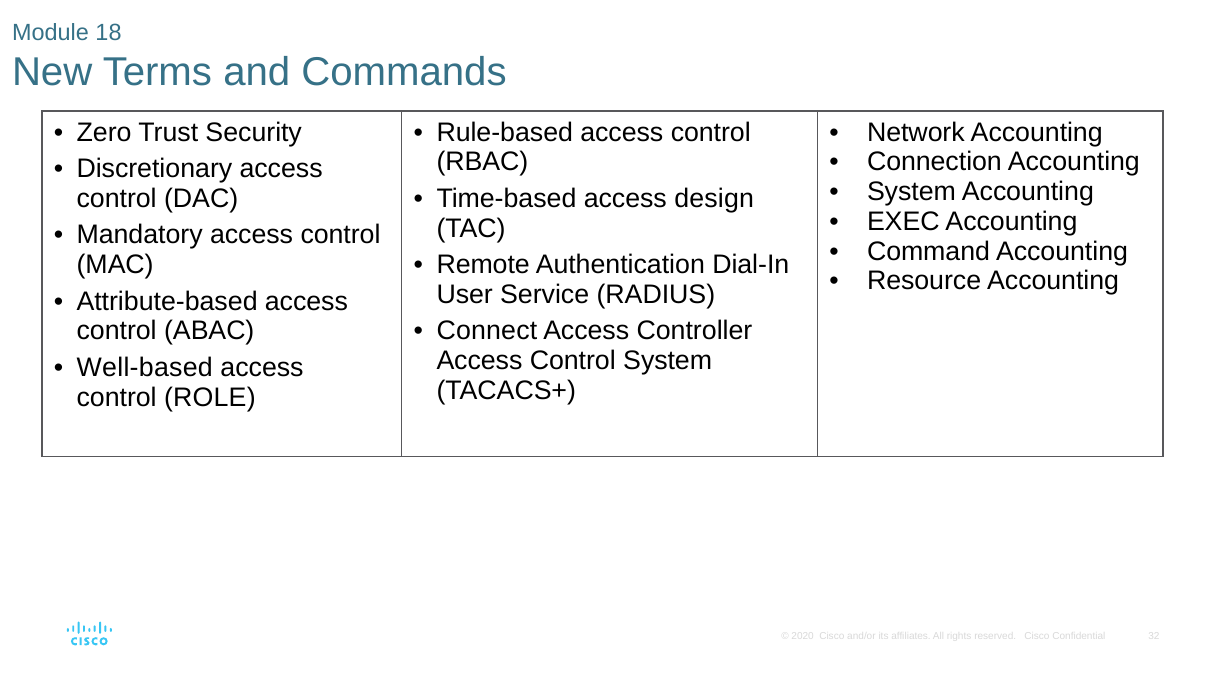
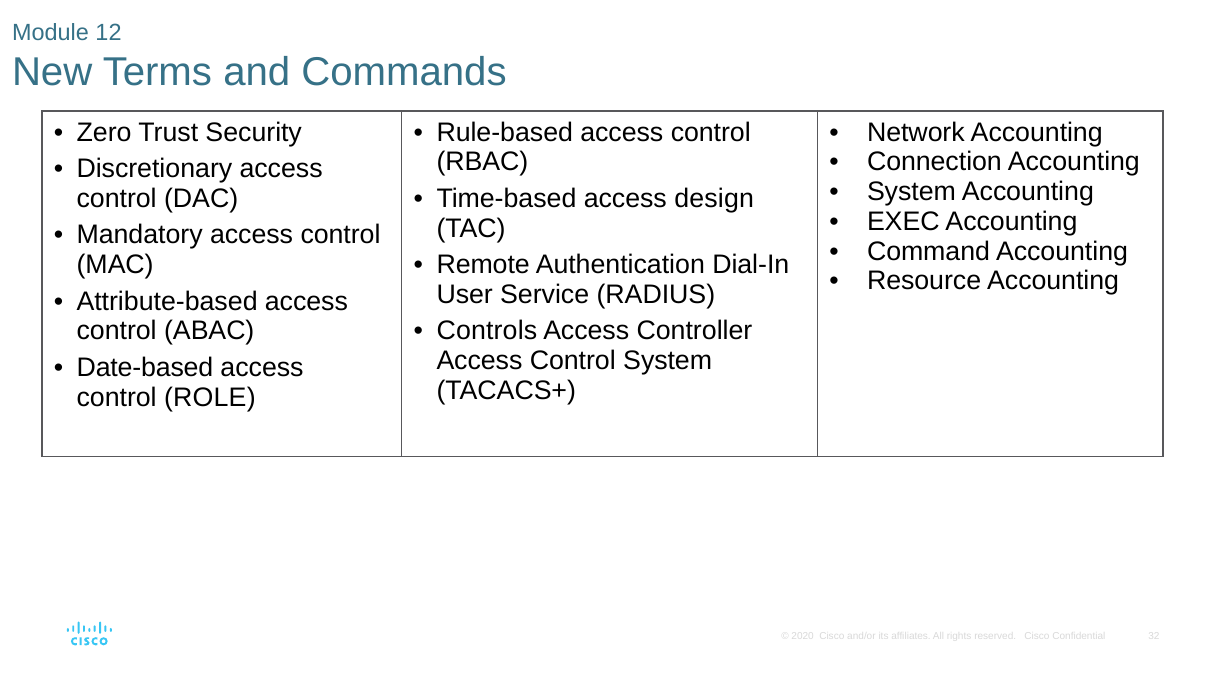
18: 18 -> 12
Connect: Connect -> Controls
Well-based: Well-based -> Date-based
